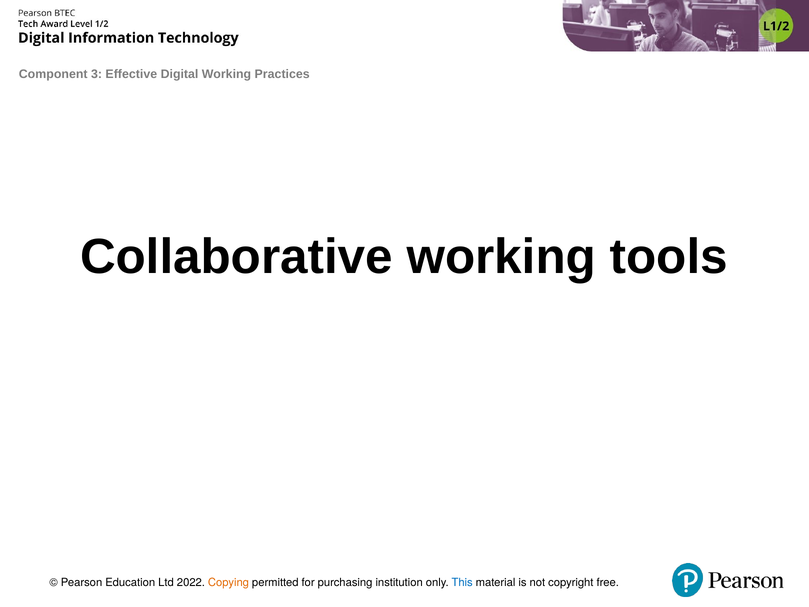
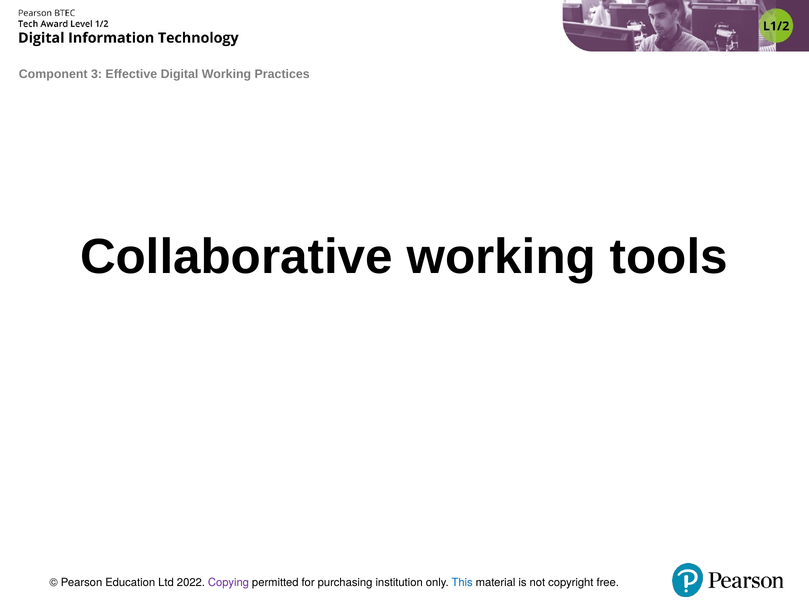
Copying colour: orange -> purple
